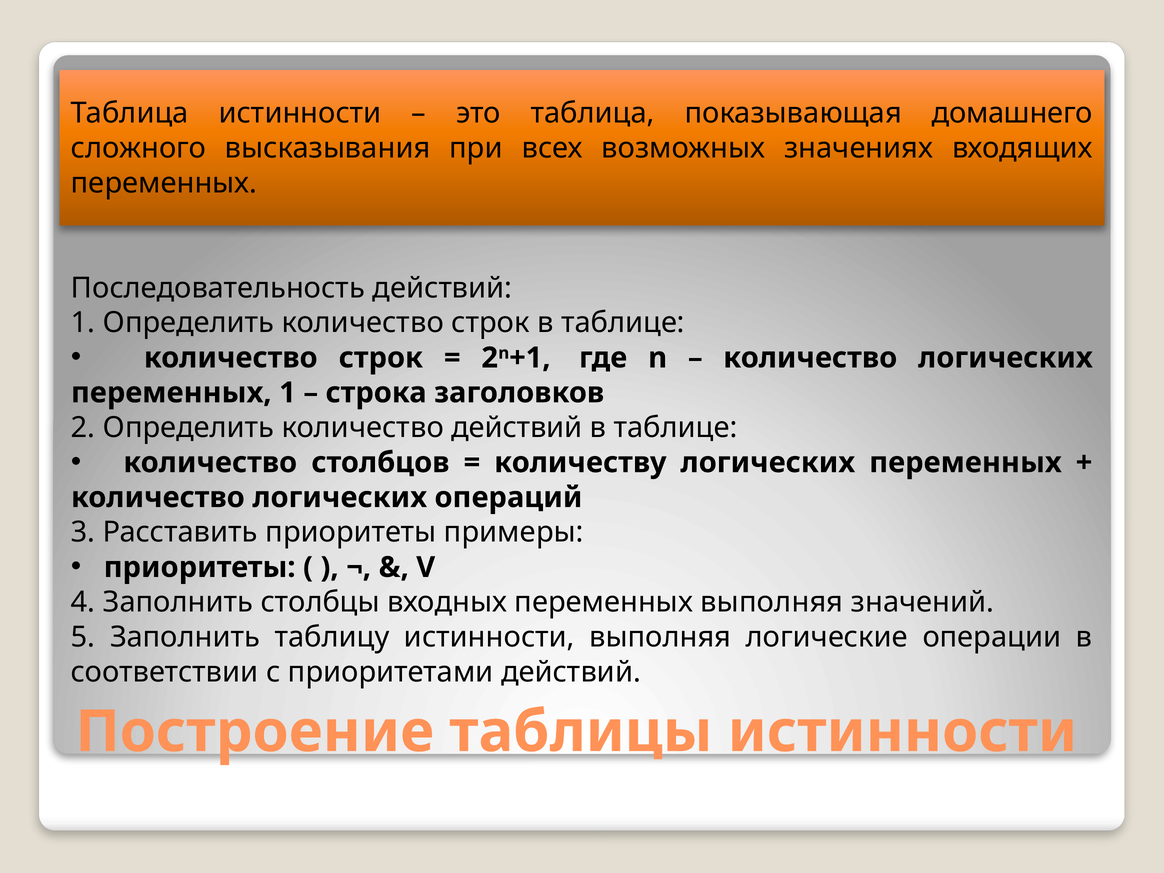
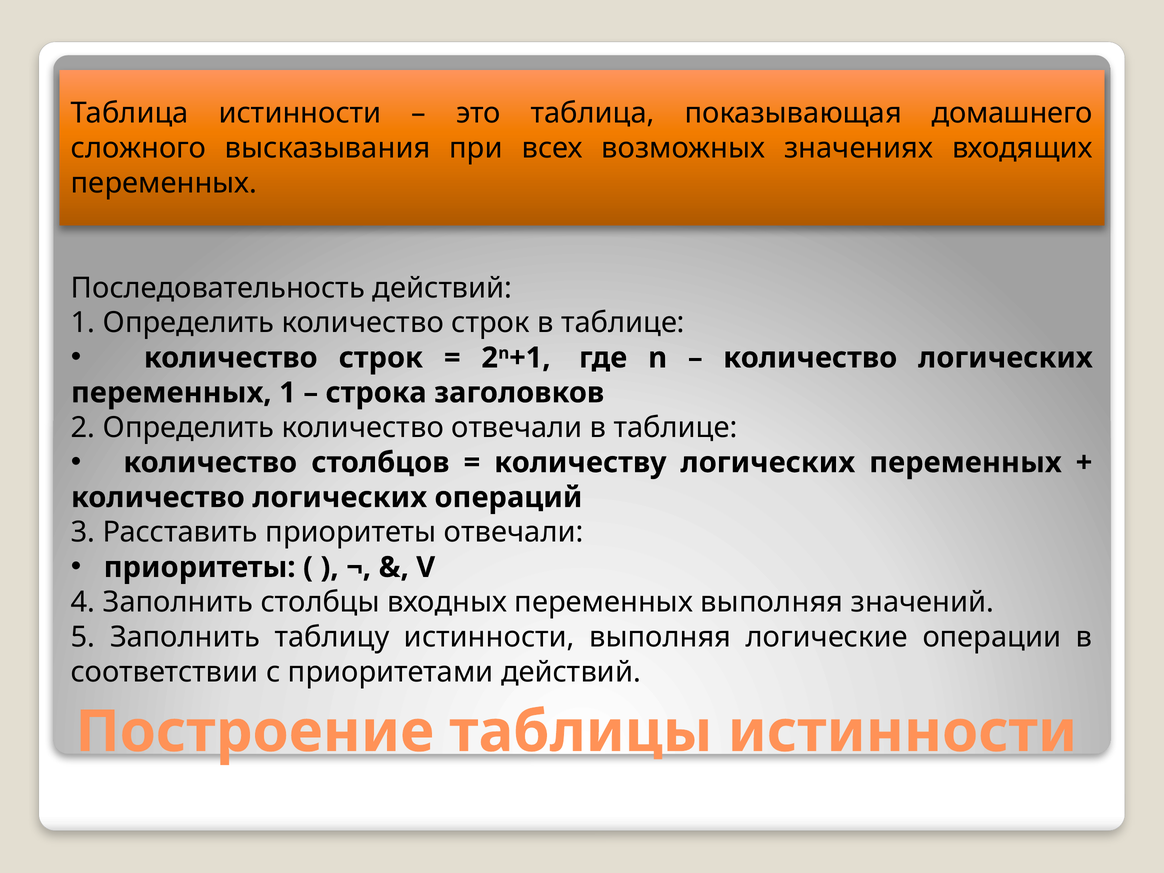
количество действий: действий -> отвечали
приоритеты примеры: примеры -> отвечали
